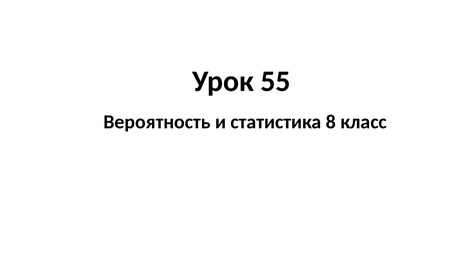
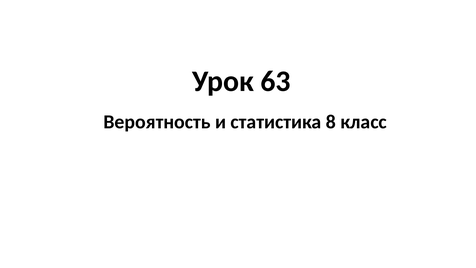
55: 55 -> 63
